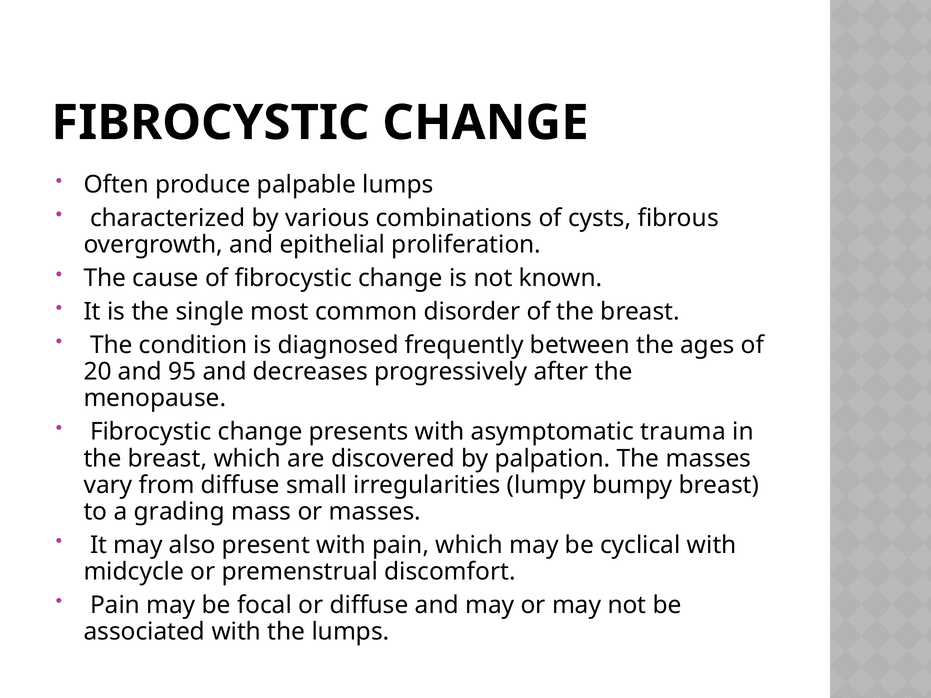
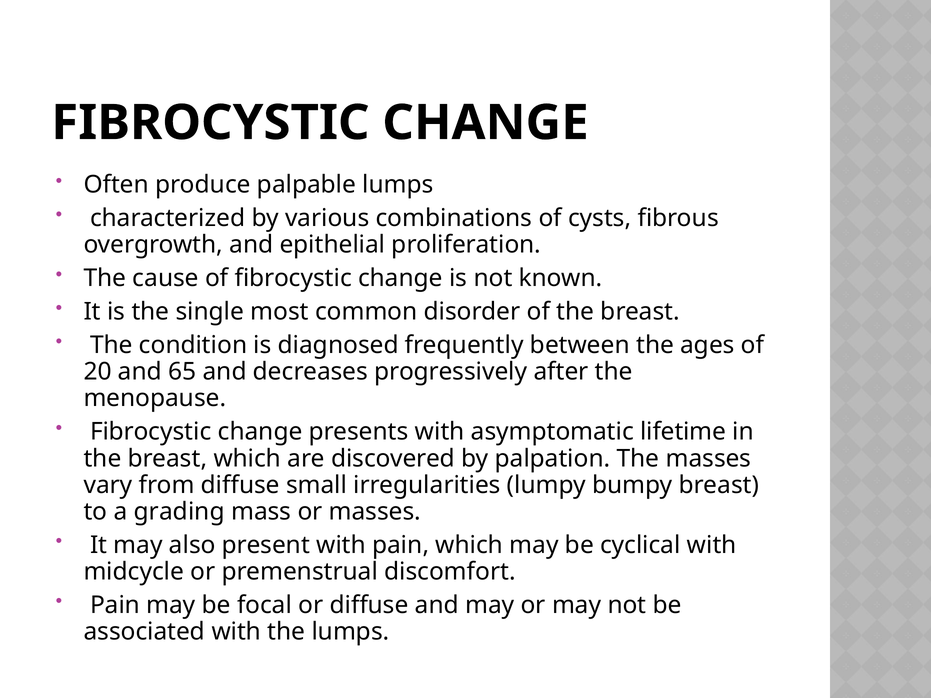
95: 95 -> 65
trauma: trauma -> lifetime
